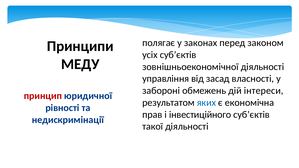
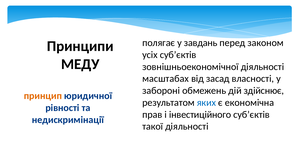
законах: законах -> завдань
управління: управління -> масштабах
інтереси: інтереси -> здійснює
принцип colour: red -> orange
